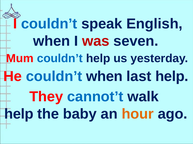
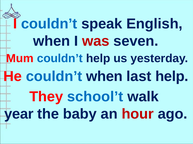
cannot’t: cannot’t -> school’t
help at (19, 114): help -> year
hour colour: orange -> red
